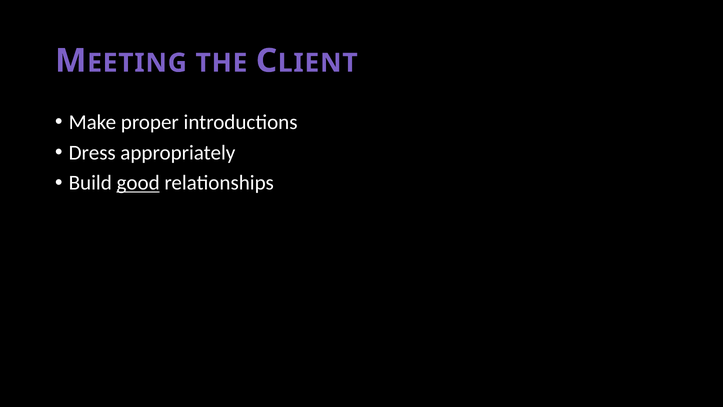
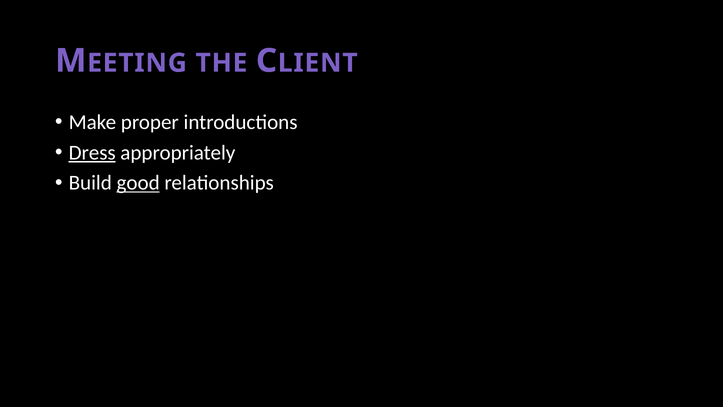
Dress underline: none -> present
